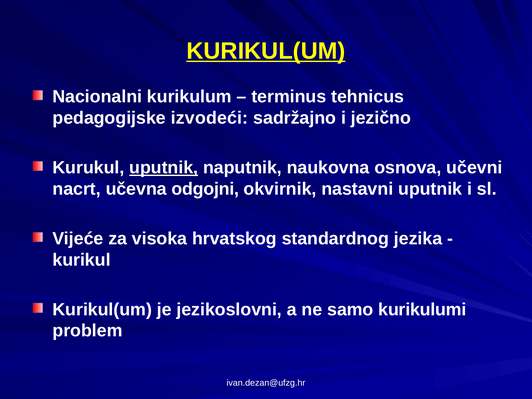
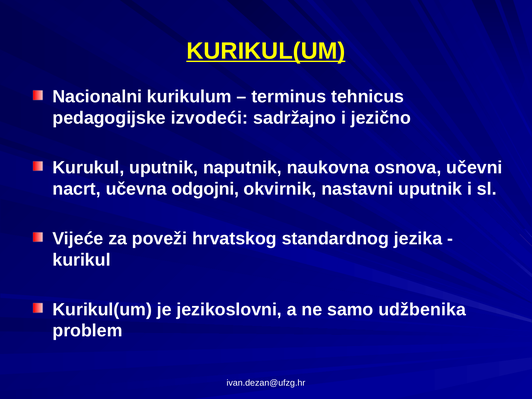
uputnik at (164, 168) underline: present -> none
visoka: visoka -> poveži
kurikulumi: kurikulumi -> udžbenika
